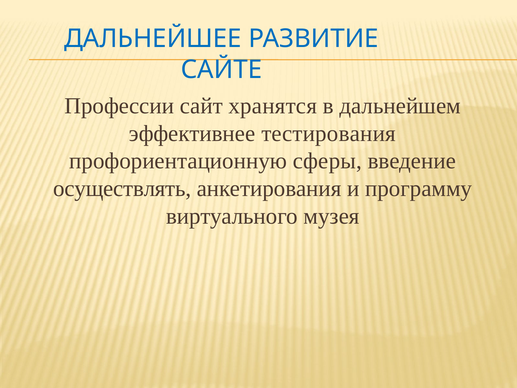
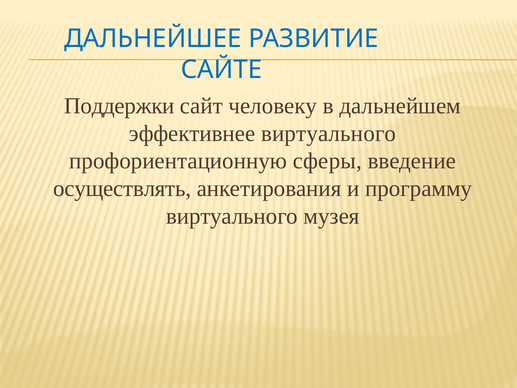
Профессии: Профессии -> Поддержки
хранятся: хранятся -> человеку
эффективнее тестирования: тестирования -> виртуального
